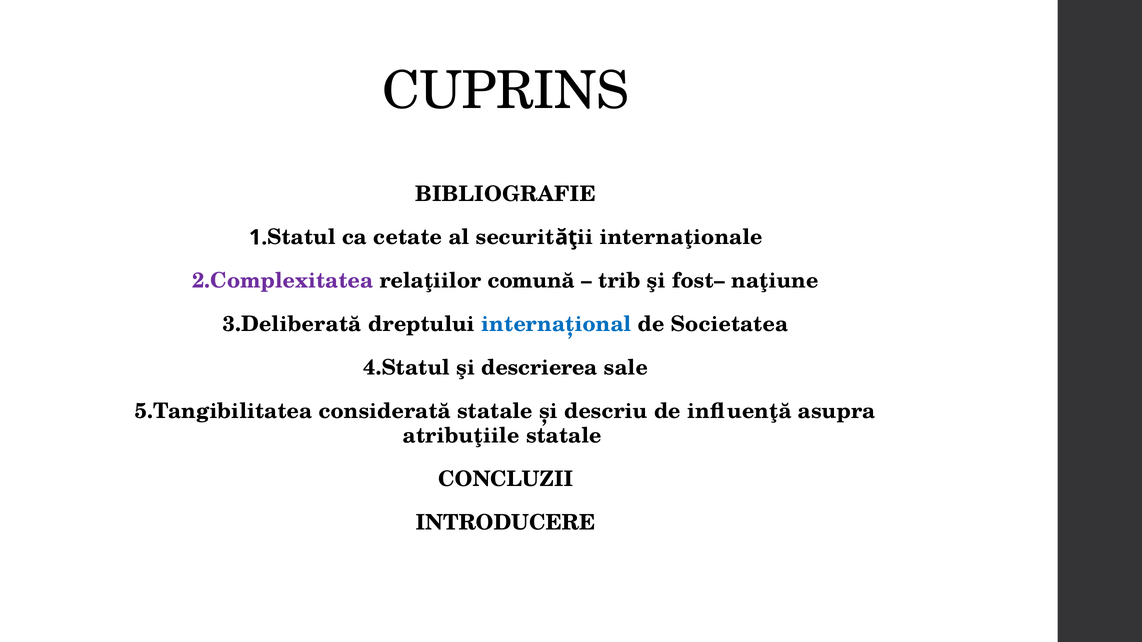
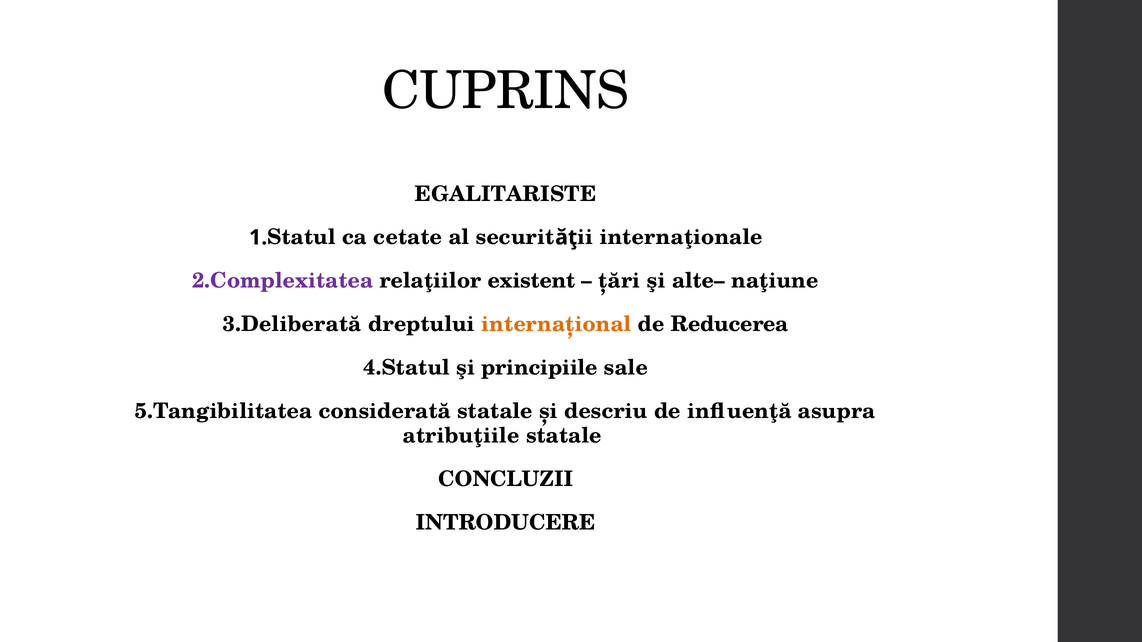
BIBLIOGRAFIE: BIBLIOGRAFIE -> EGALITARISTE
comună: comună -> existent
trib: trib -> țări
fost–: fost– -> alte–
internațional colour: blue -> orange
Societatea: Societatea -> Reducerea
descrierea: descrierea -> principiile
